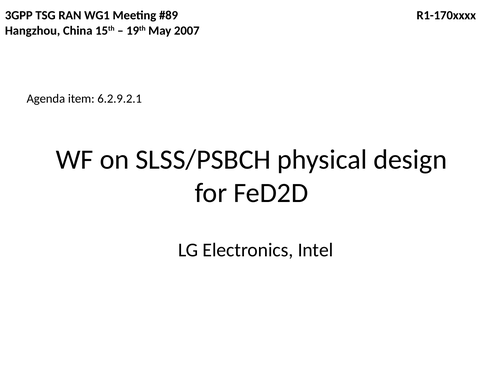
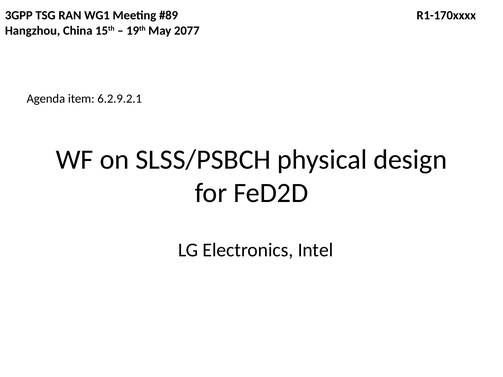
2007: 2007 -> 2077
